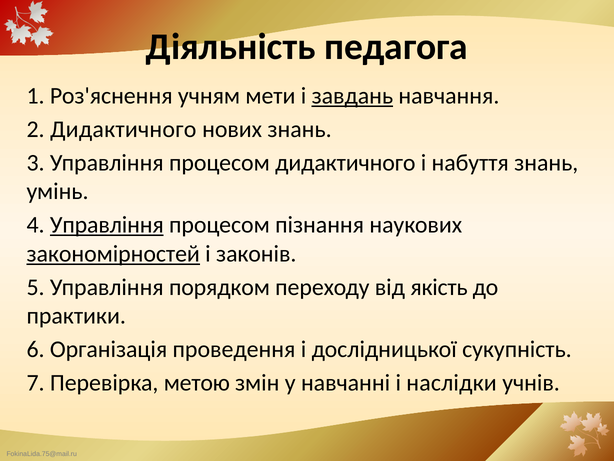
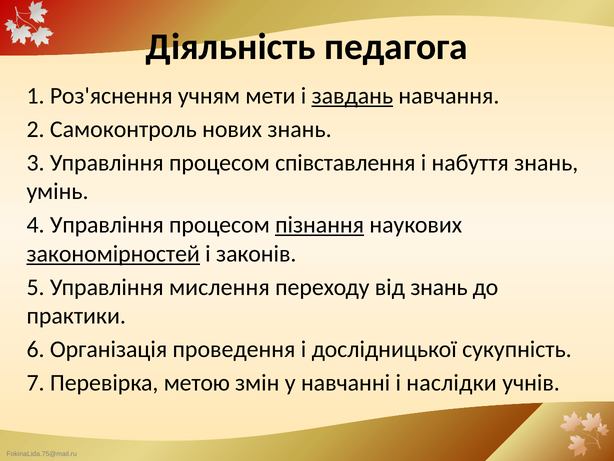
2 Дидактичного: Дидактичного -> Самоконтроль
процесом дидактичного: дидактичного -> співставлення
Управління at (107, 225) underline: present -> none
пізнання underline: none -> present
порядком: порядком -> мислення
від якість: якість -> знань
